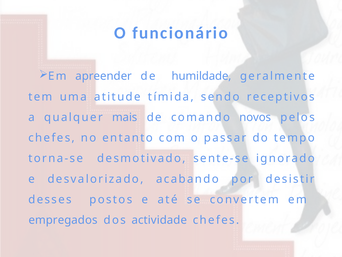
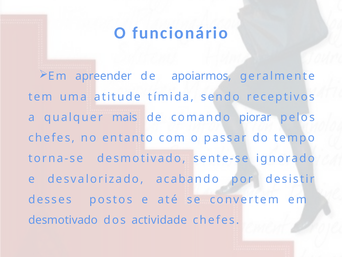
humildade: humildade -> apoiarmos
novos: novos -> piorar
empregados at (63, 220): empregados -> desmotivado
